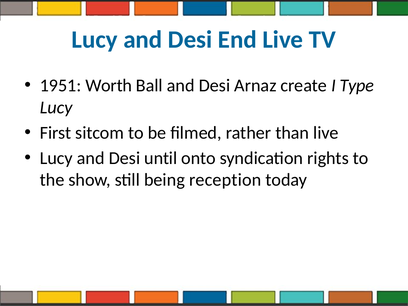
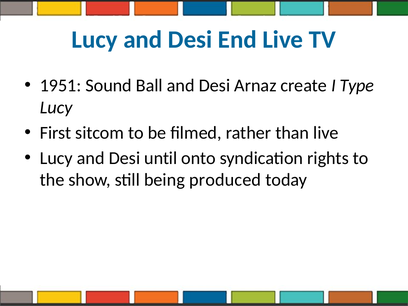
Worth: Worth -> Sound
reception: reception -> produced
